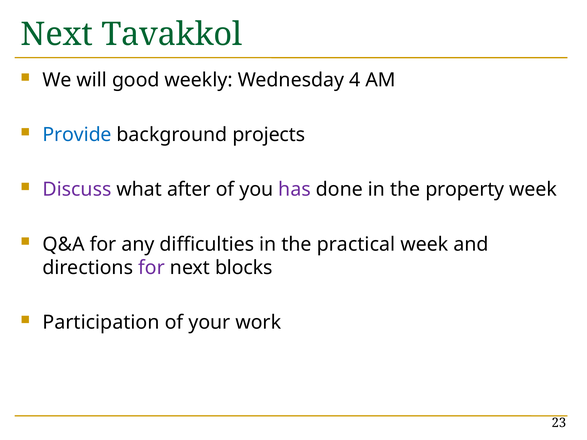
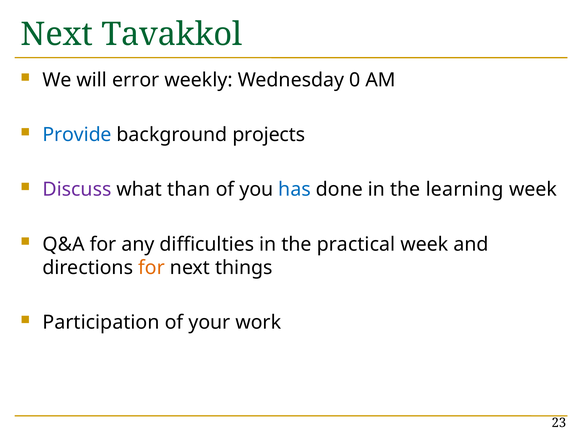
good: good -> error
4: 4 -> 0
after: after -> than
has colour: purple -> blue
property: property -> learning
for at (152, 268) colour: purple -> orange
blocks: blocks -> things
